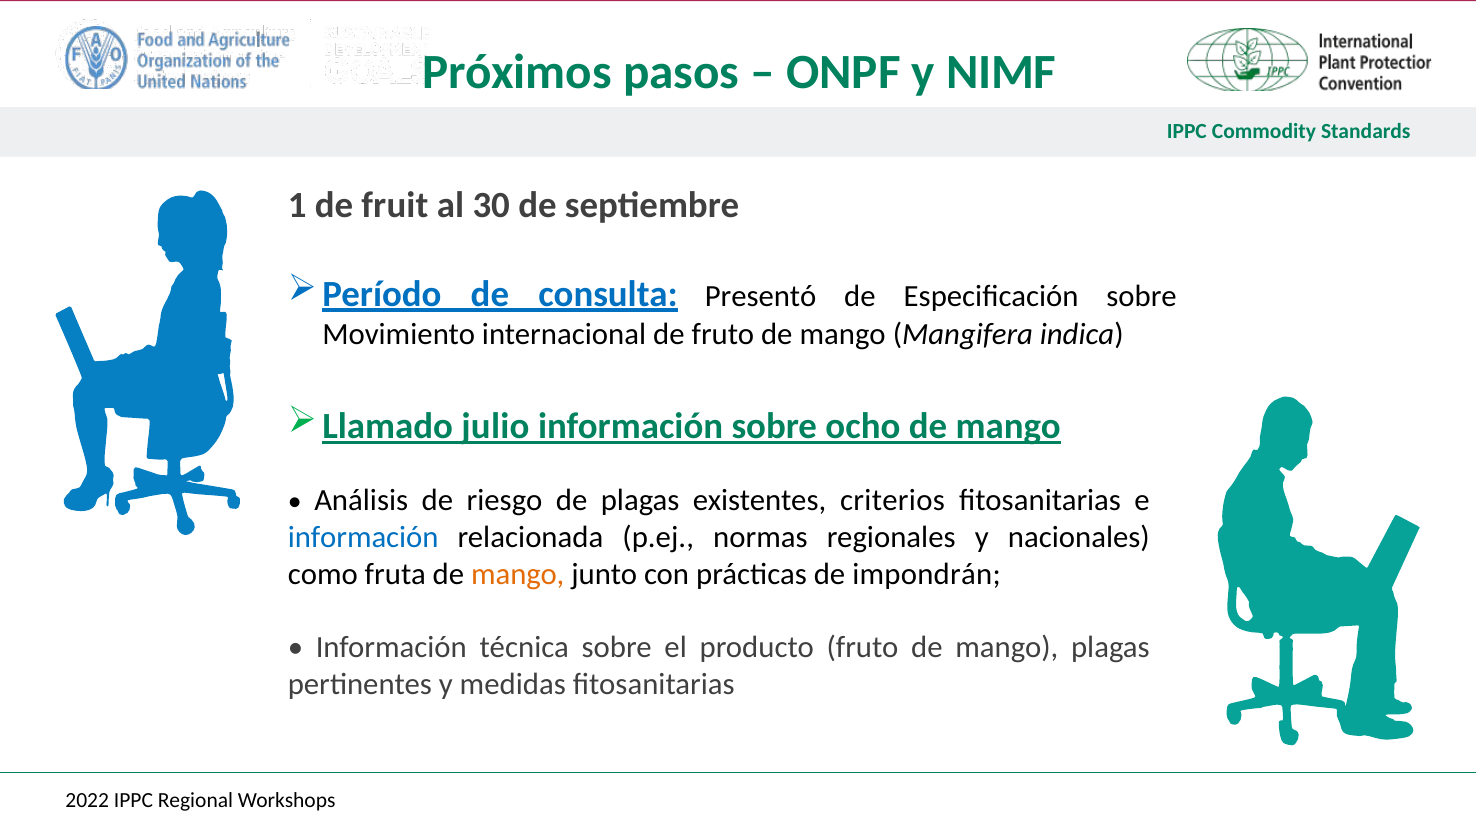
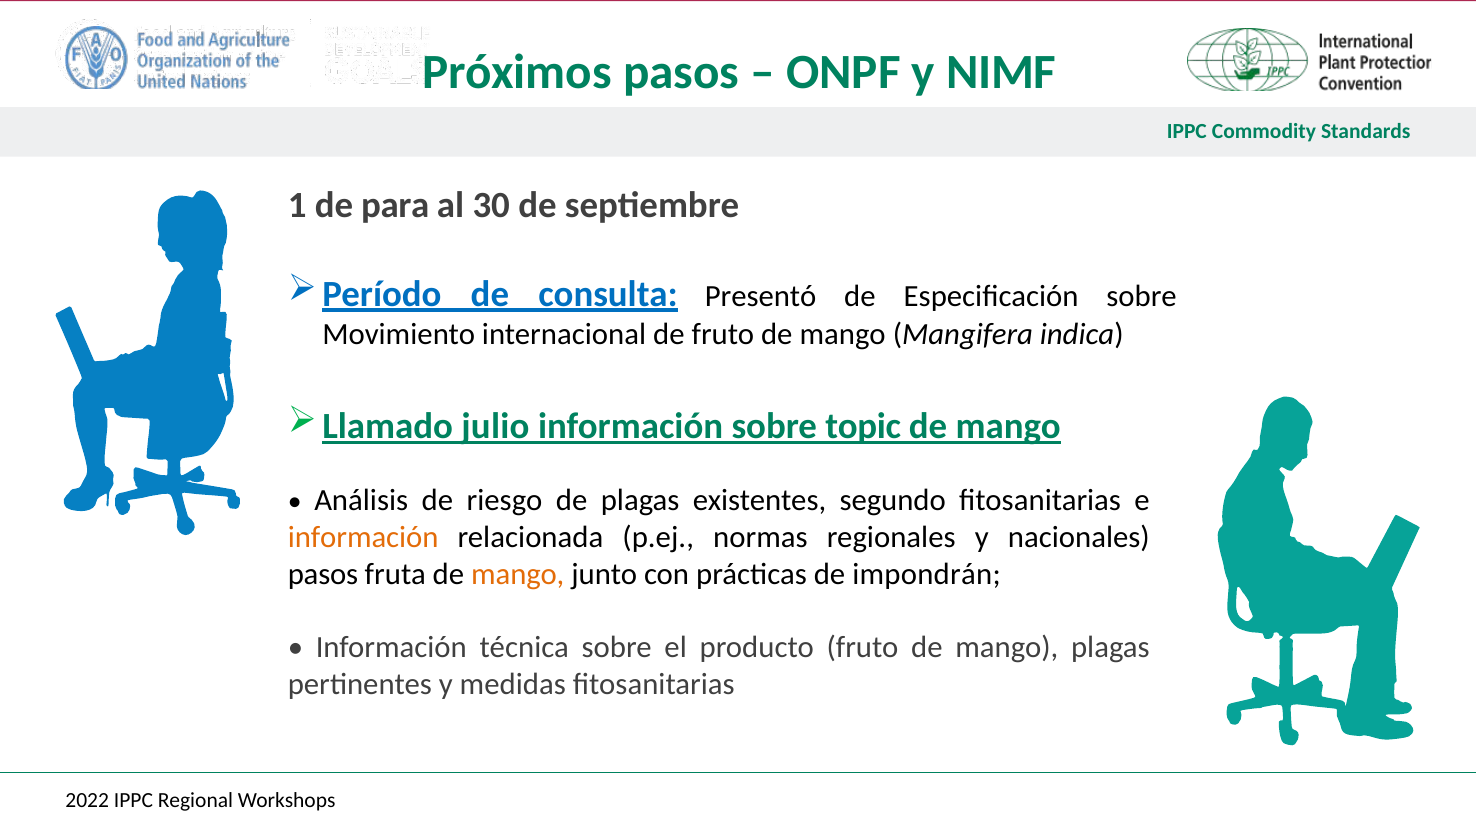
fruit: fruit -> para
ocho: ocho -> topic
criterios: criterios -> segundo
información at (363, 537) colour: blue -> orange
como at (323, 574): como -> pasos
